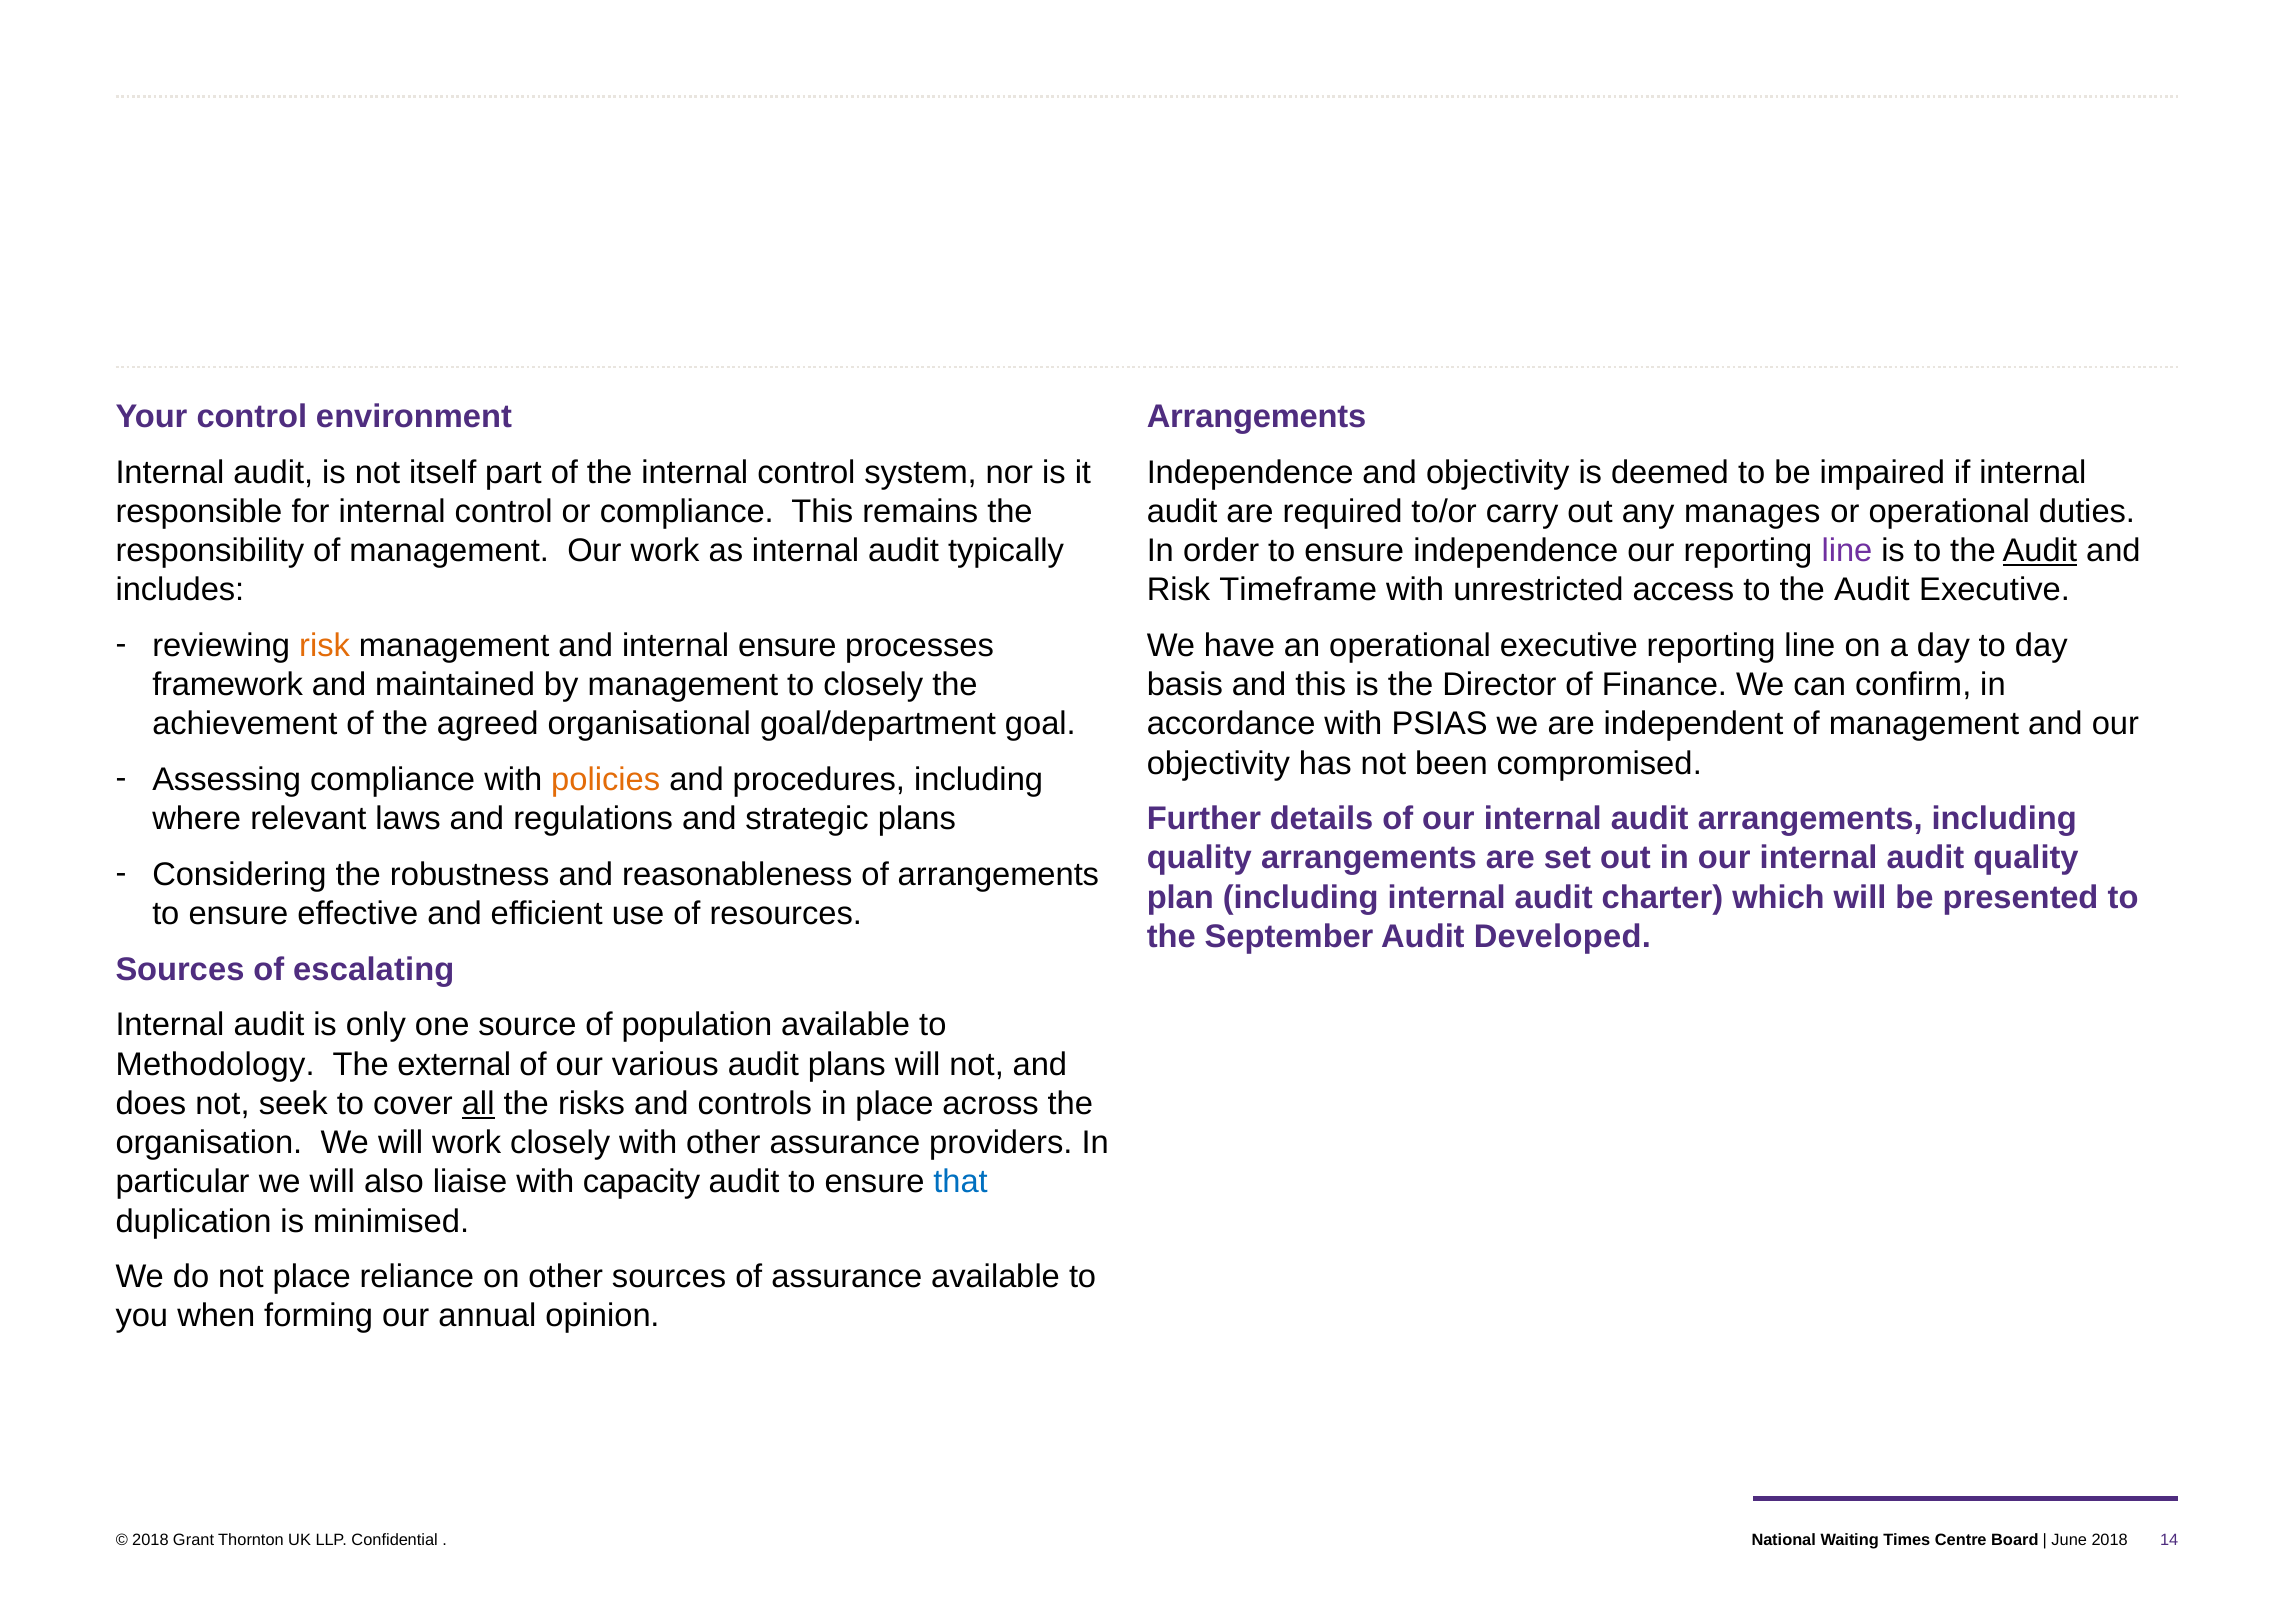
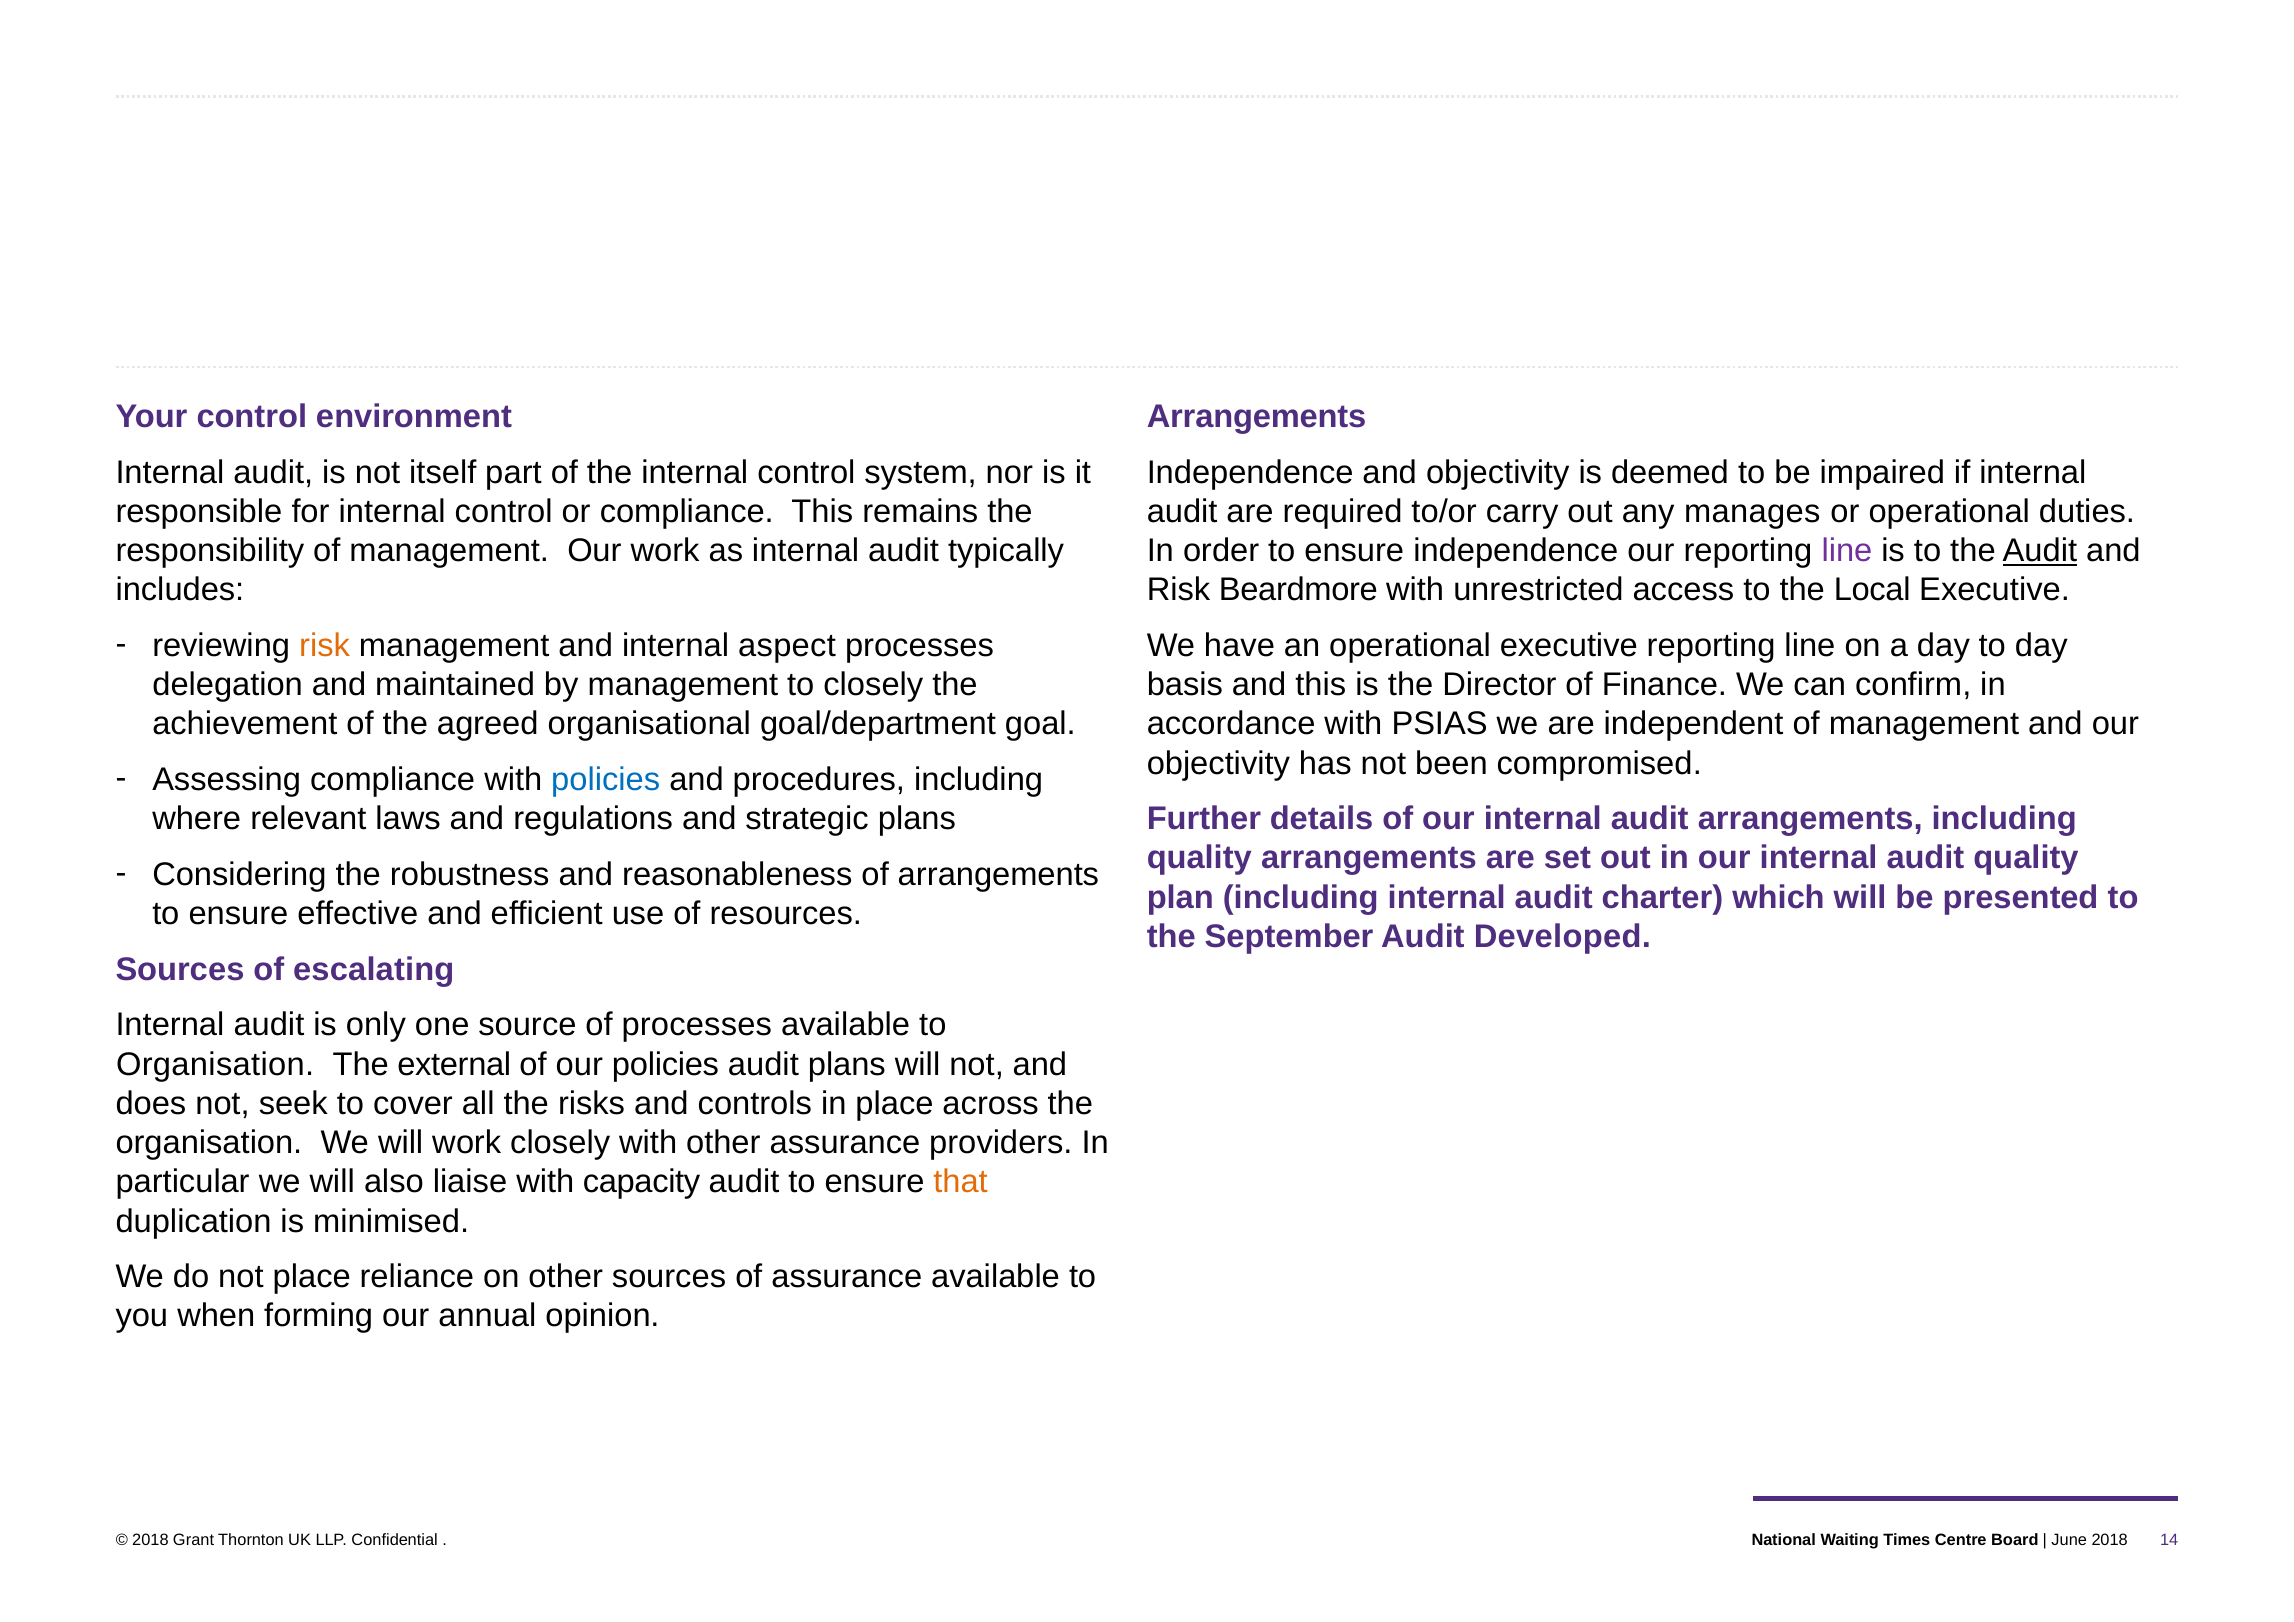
Timeframe: Timeframe -> Beardmore
access to the Audit: Audit -> Local
internal ensure: ensure -> aspect
framework: framework -> delegation
policies at (606, 780) colour: orange -> blue
of population: population -> processes
Methodology at (215, 1064): Methodology -> Organisation
our various: various -> policies
all underline: present -> none
that colour: blue -> orange
